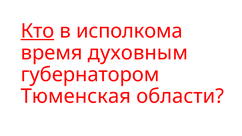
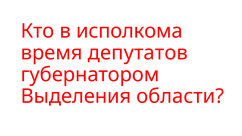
Кто underline: present -> none
духовным: духовным -> депутатов
Тюменская: Тюменская -> Выделения
